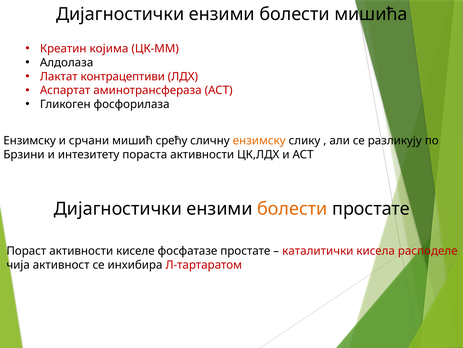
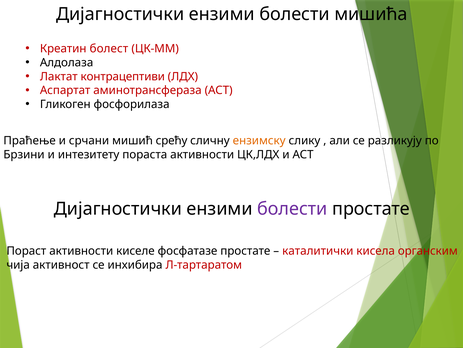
којима: којима -> болест
Ензимску at (30, 140): Ензимску -> Праћење
болести at (292, 208) colour: orange -> purple
расподеле: расподеле -> органским
